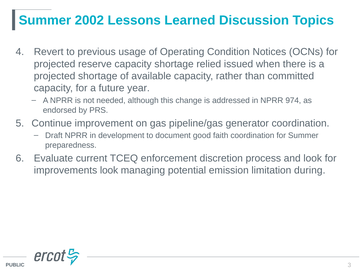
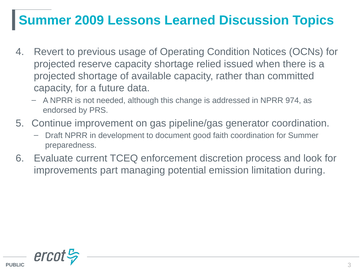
2002: 2002 -> 2009
year: year -> data
improvements look: look -> part
